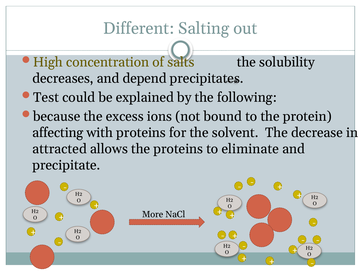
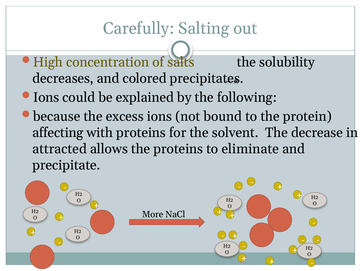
Different: Different -> Carefully
depend: depend -> colored
Test at (46, 97): Test -> Ions
